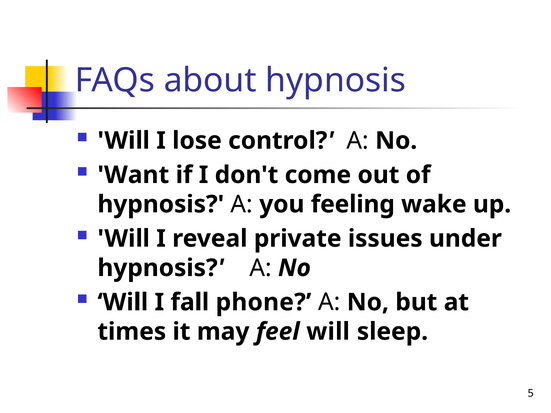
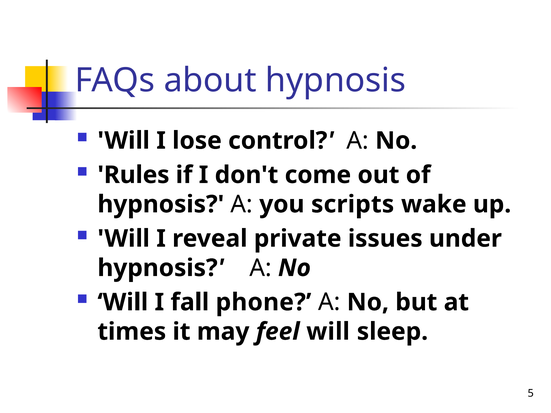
Want: Want -> Rules
feeling: feeling -> scripts
